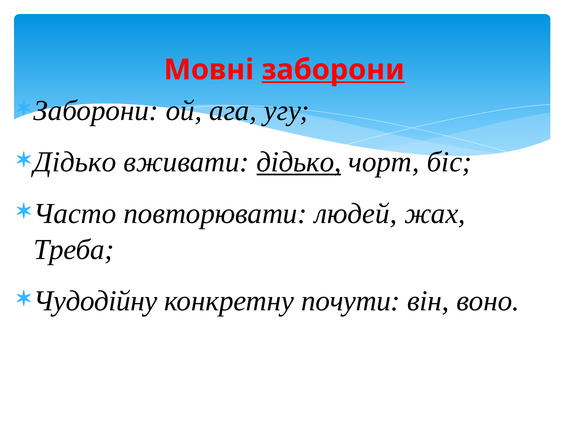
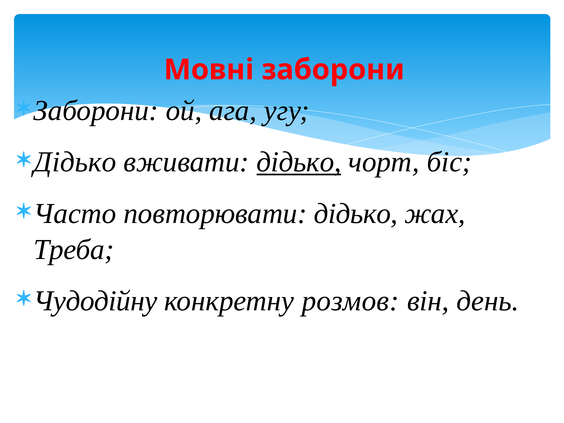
заборони at (333, 70) underline: present -> none
повторювати людей: людей -> дідько
почути: почути -> розмов
воно: воно -> день
